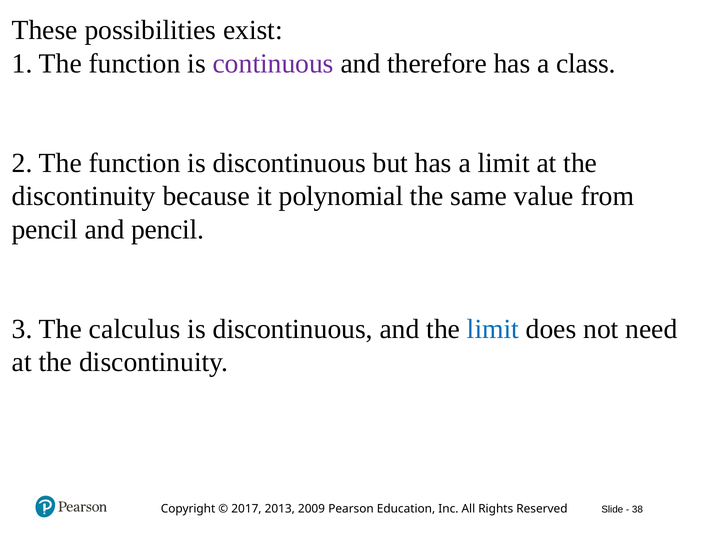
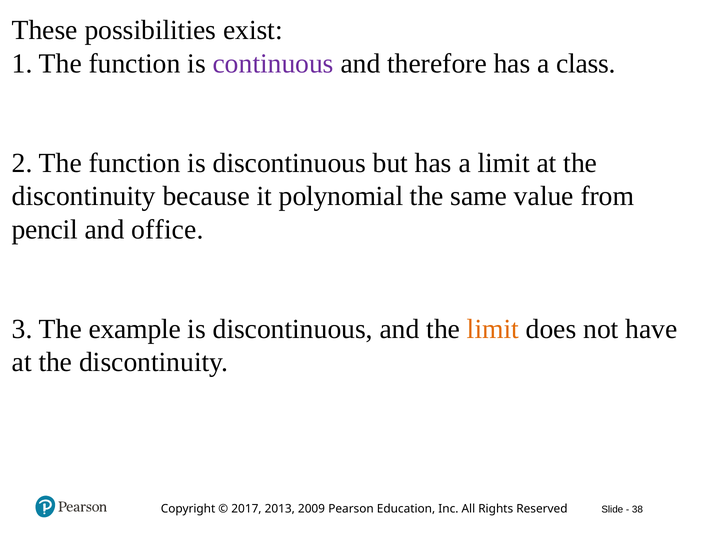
and pencil: pencil -> office
calculus: calculus -> example
limit at (493, 329) colour: blue -> orange
need: need -> have
